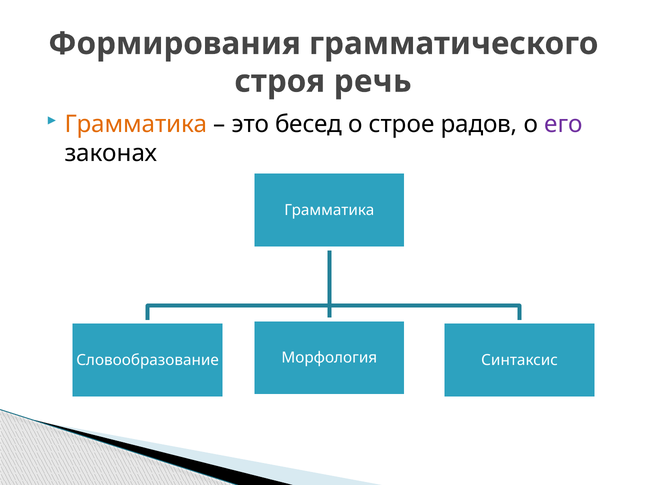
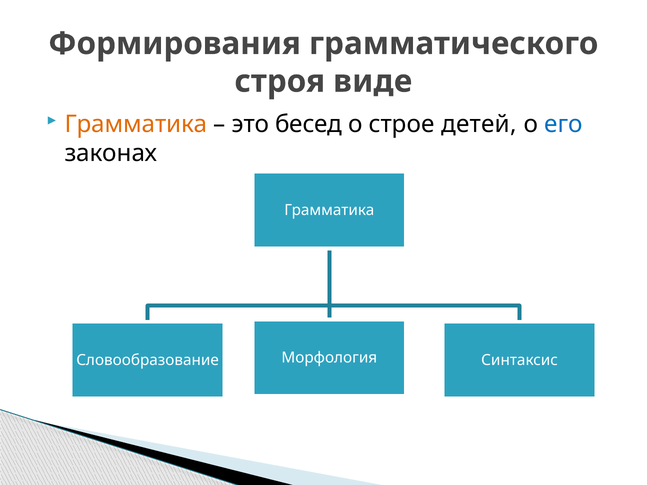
речь: речь -> виде
радов: радов -> детей
его colour: purple -> blue
